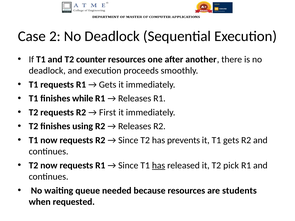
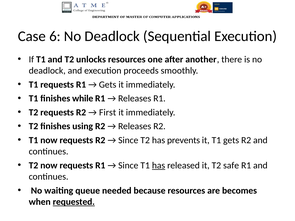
2: 2 -> 6
counter: counter -> unlocks
pick: pick -> safe
students: students -> becomes
requested underline: none -> present
